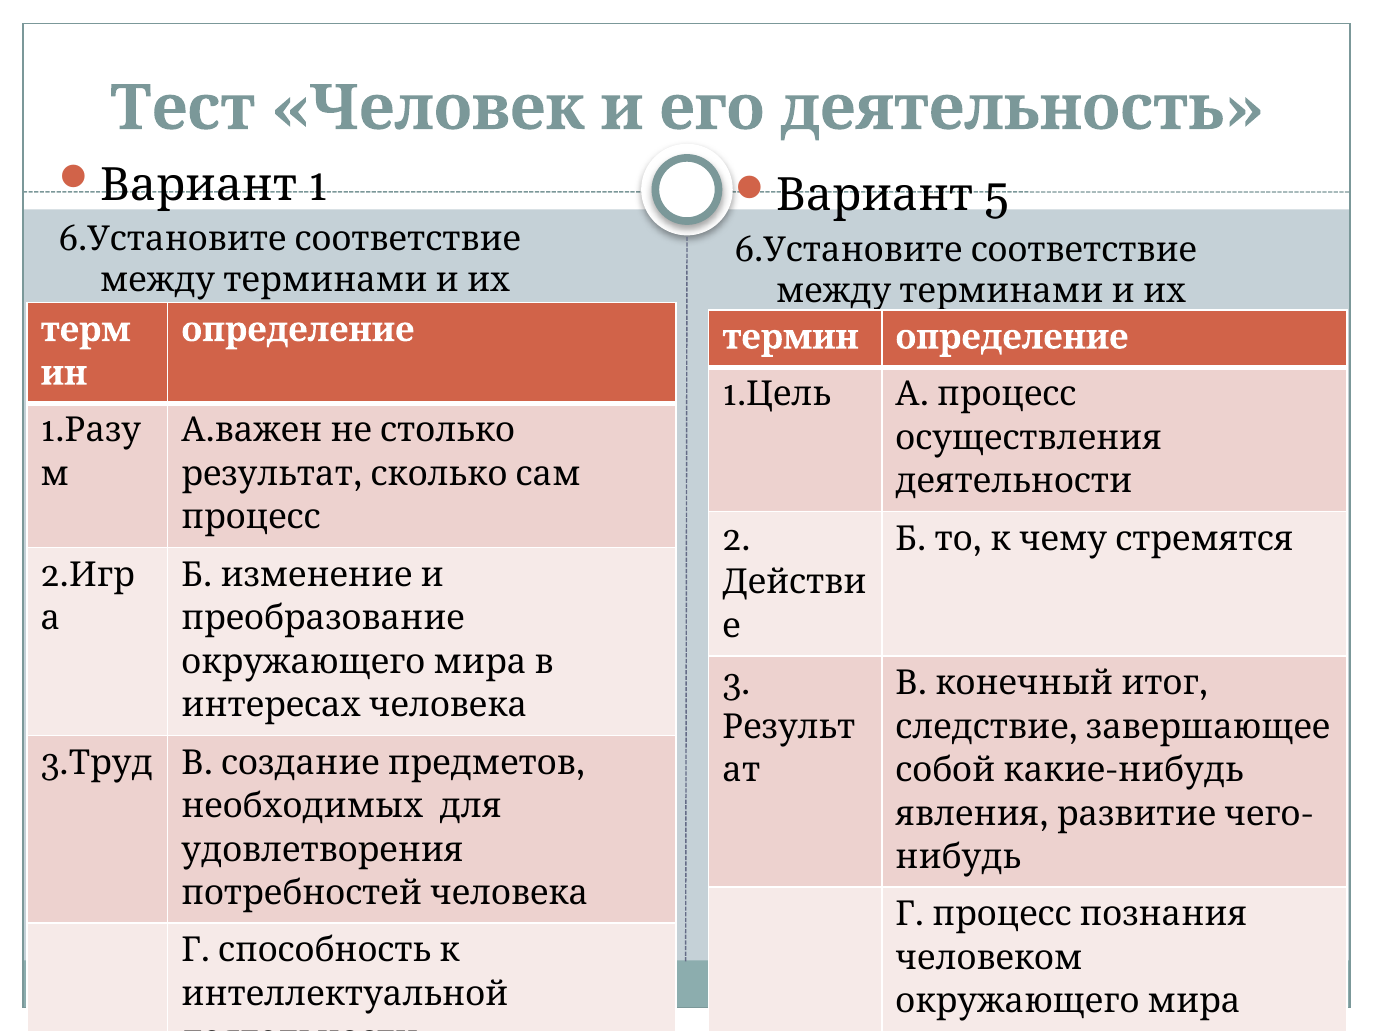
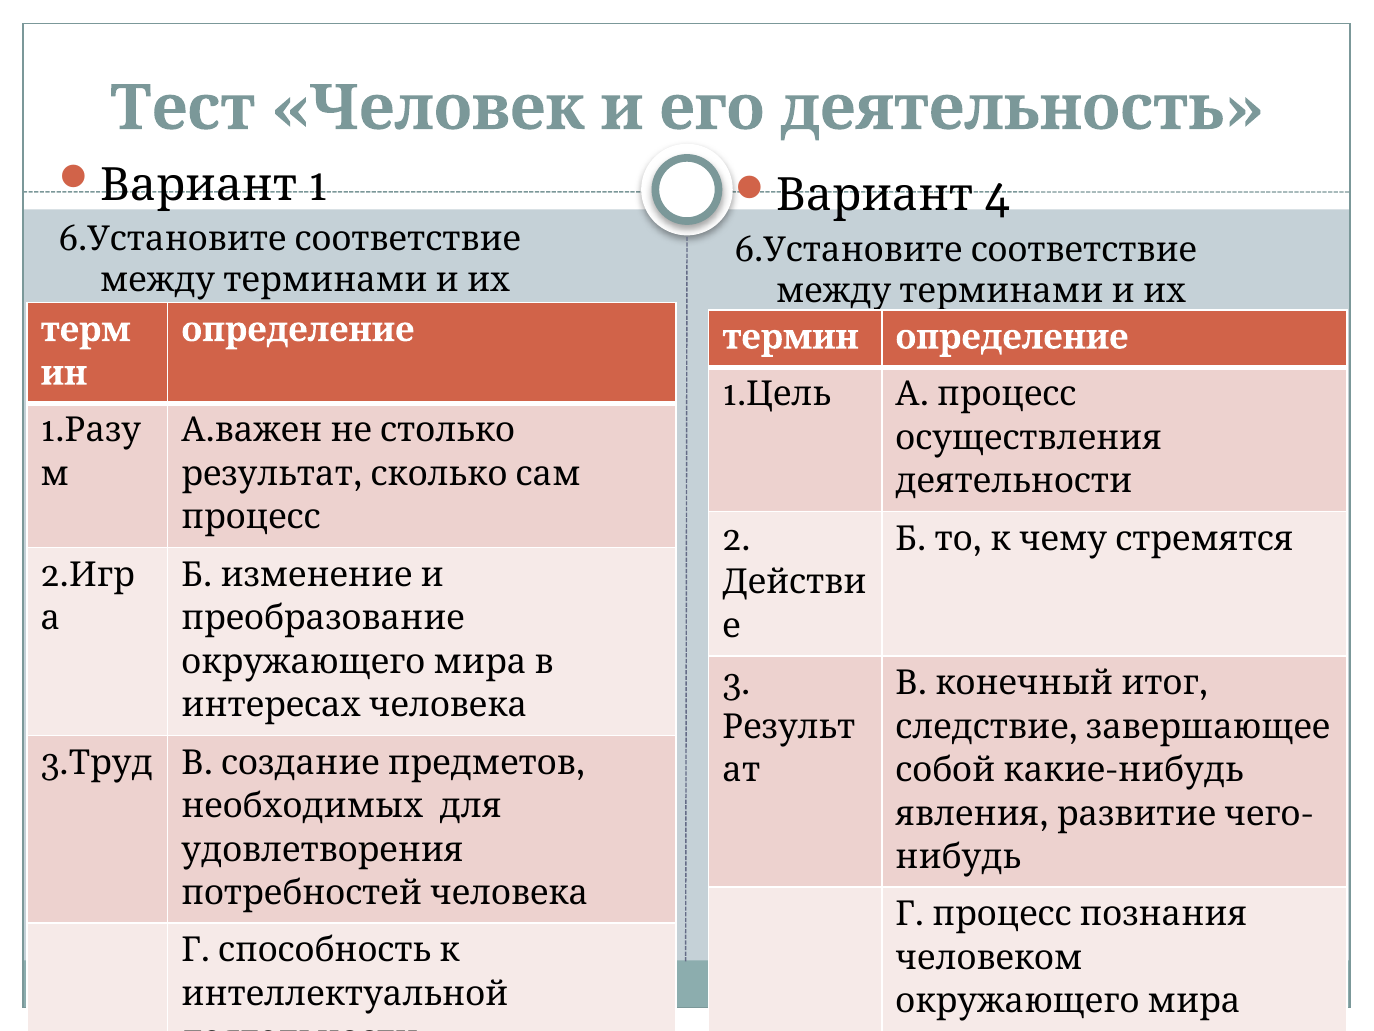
5: 5 -> 4
